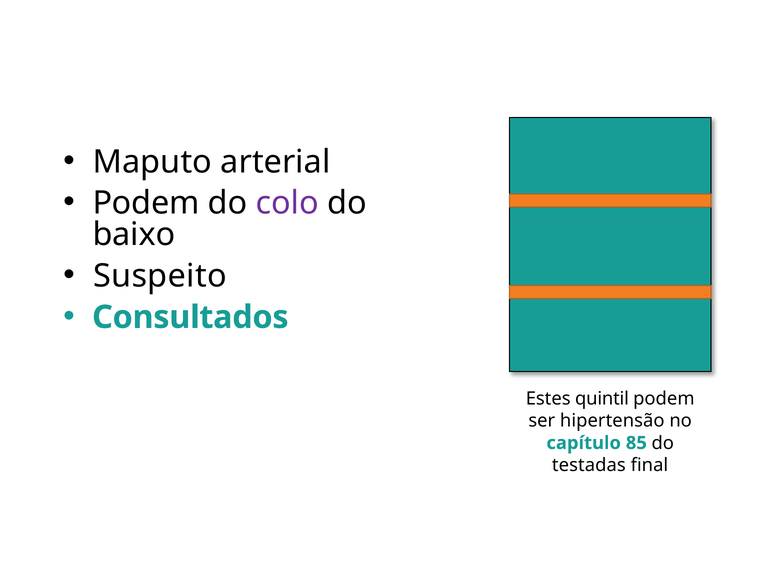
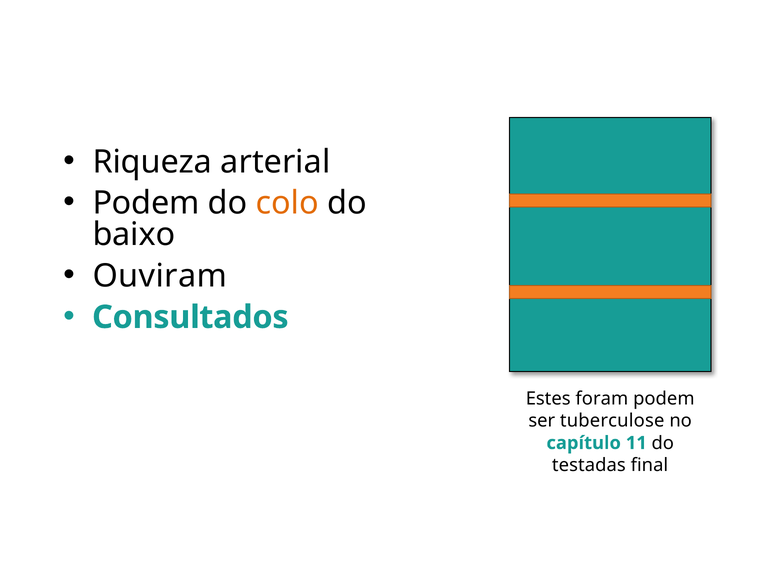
Maputo: Maputo -> Riqueza
colo colour: purple -> orange
Suspeito: Suspeito -> Ouviram
quintil: quintil -> foram
hipertensão: hipertensão -> tuberculose
85: 85 -> 11
